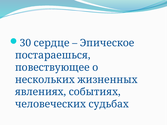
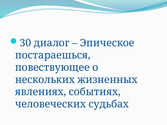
сердце: сердце -> диалог
